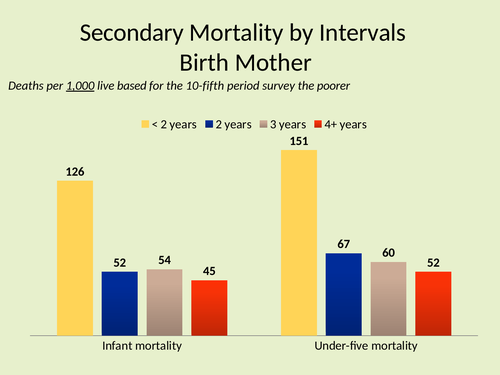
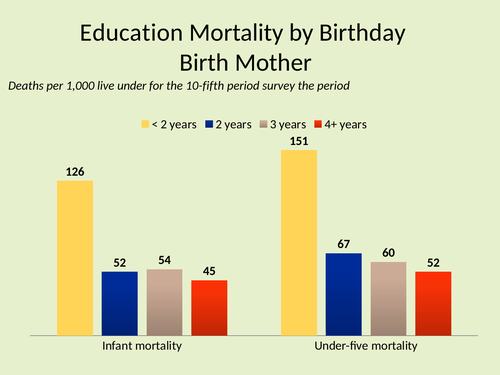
Secondary: Secondary -> Education
Intervals: Intervals -> Birthday
1,000 underline: present -> none
based: based -> under
the poorer: poorer -> period
